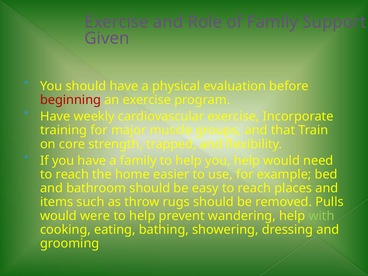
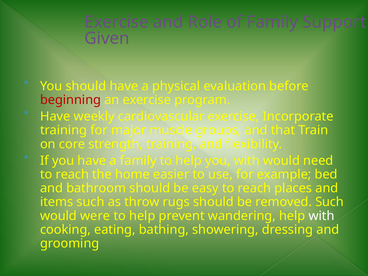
strength trapped: trapped -> training
you help: help -> with
removed Pulls: Pulls -> Such
with at (322, 216) colour: light green -> white
